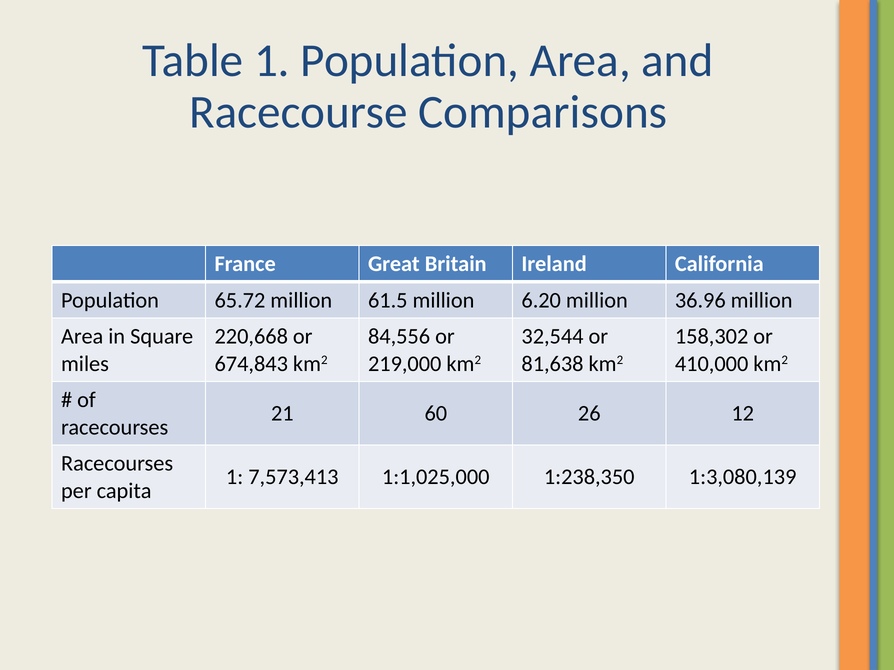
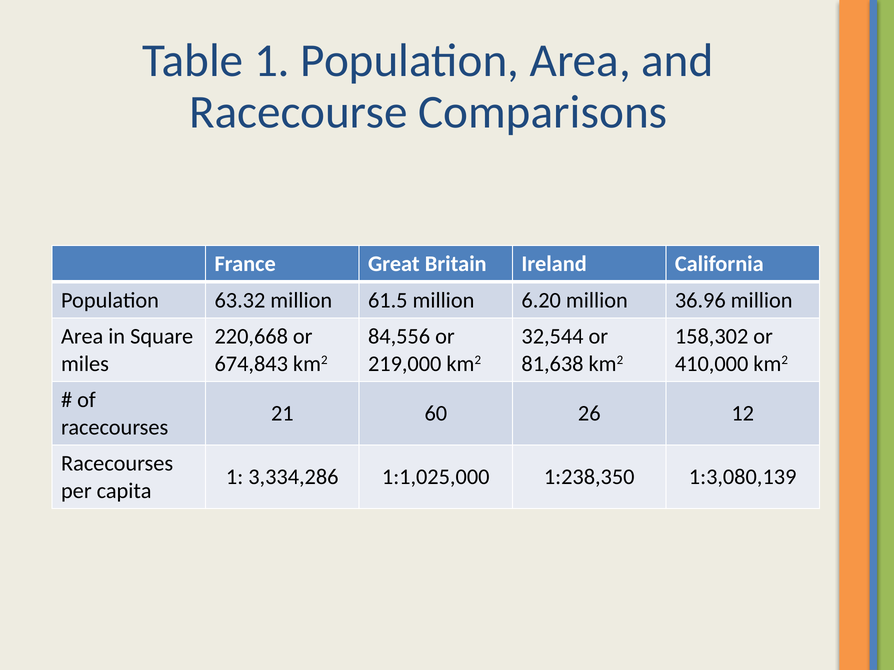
65.72: 65.72 -> 63.32
7,573,413: 7,573,413 -> 3,334,286
